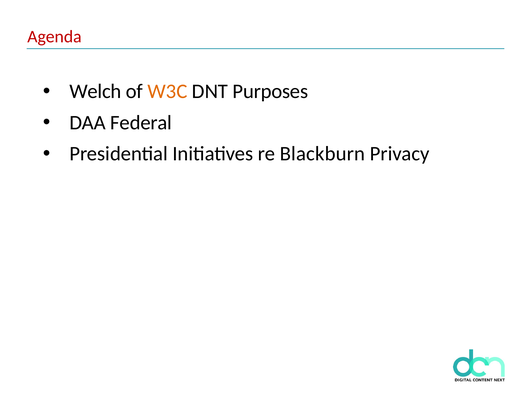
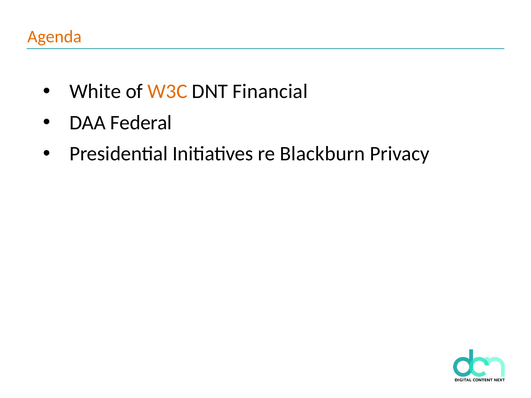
Agenda colour: red -> orange
Welch: Welch -> White
Purposes: Purposes -> Financial
